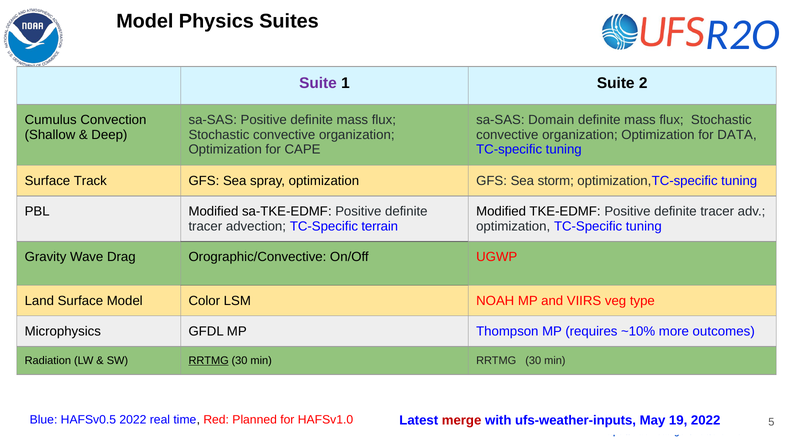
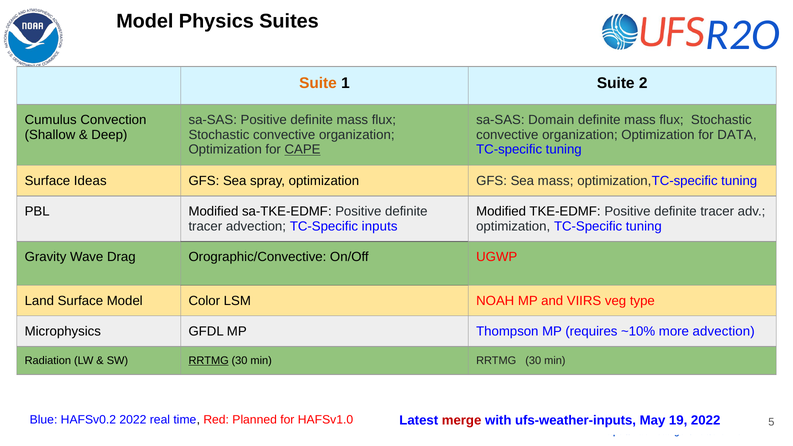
Suite at (318, 83) colour: purple -> orange
CAPE underline: none -> present
Track: Track -> Ideas
Sea storm: storm -> mass
terrain: terrain -> inputs
more outcomes: outcomes -> advection
HAFSv0.5: HAFSv0.5 -> HAFSv0.2
